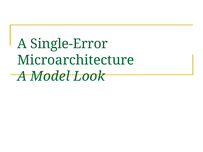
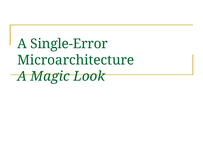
Model: Model -> Magic
